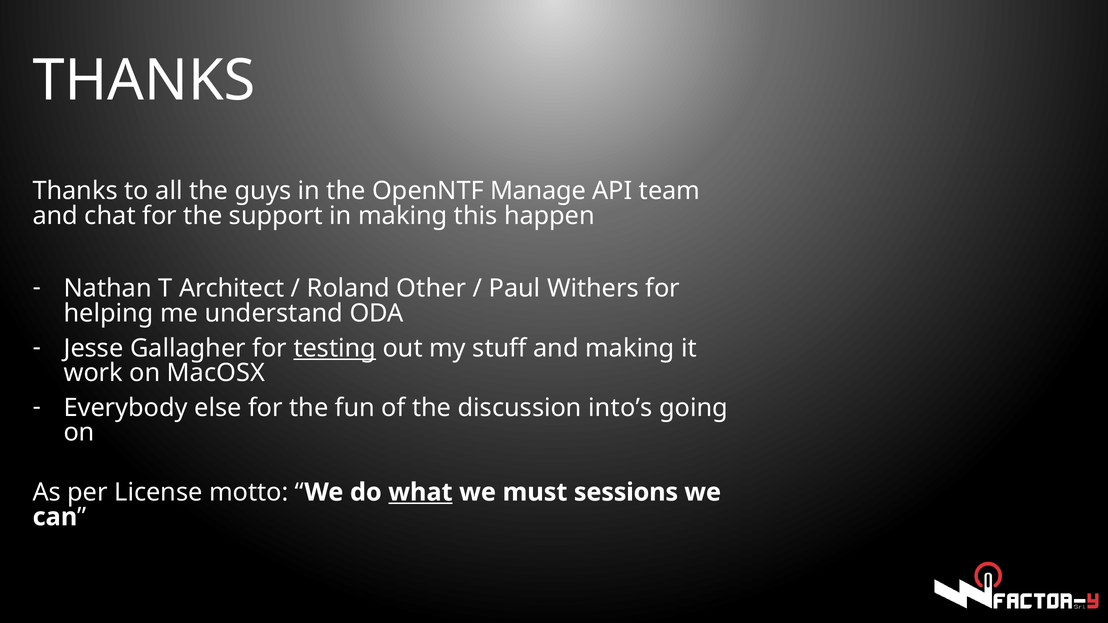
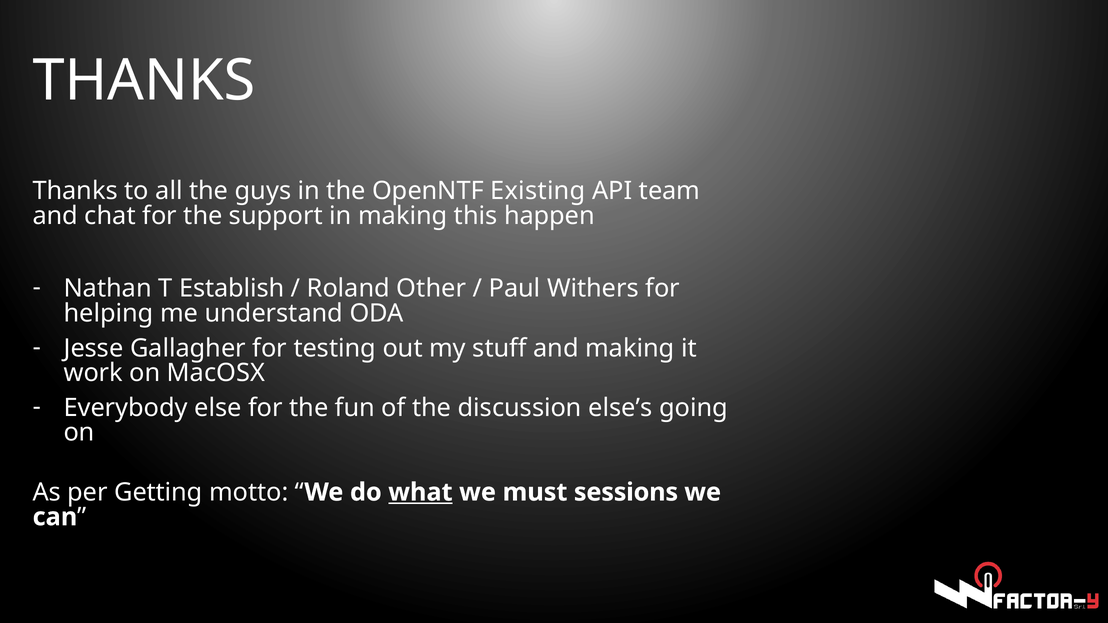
Manage: Manage -> Existing
Architect: Architect -> Establish
testing underline: present -> none
into’s: into’s -> else’s
License: License -> Getting
